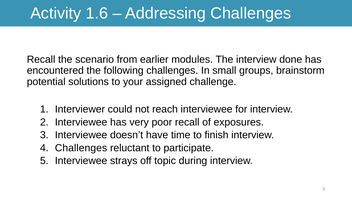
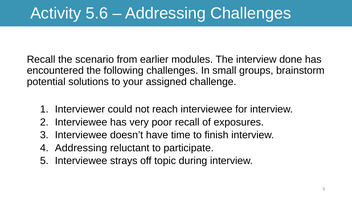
1.6: 1.6 -> 5.6
Challenges at (81, 148): Challenges -> Addressing
